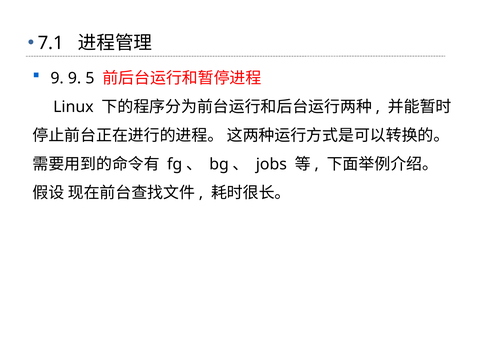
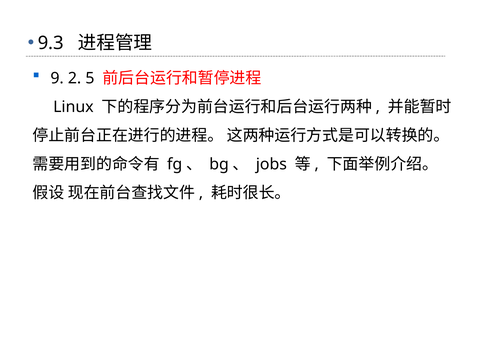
7.1: 7.1 -> 9.3
9 9: 9 -> 2
